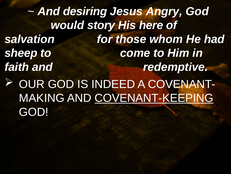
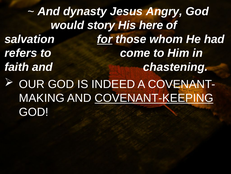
desiring: desiring -> dynasty
for underline: none -> present
sheep: sheep -> refers
redemptive: redemptive -> chastening
